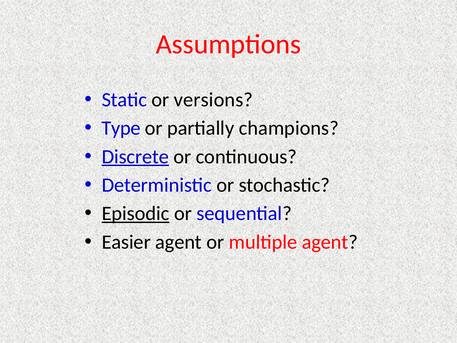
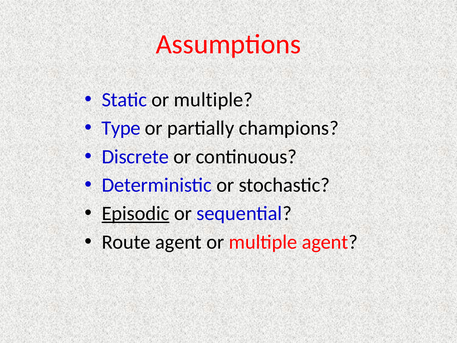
Static or versions: versions -> multiple
Discrete underline: present -> none
Easier: Easier -> Route
